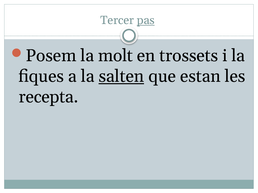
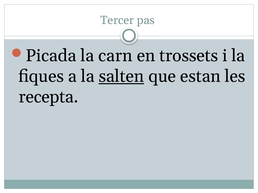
pas underline: present -> none
Posem: Posem -> Picada
molt: molt -> carn
